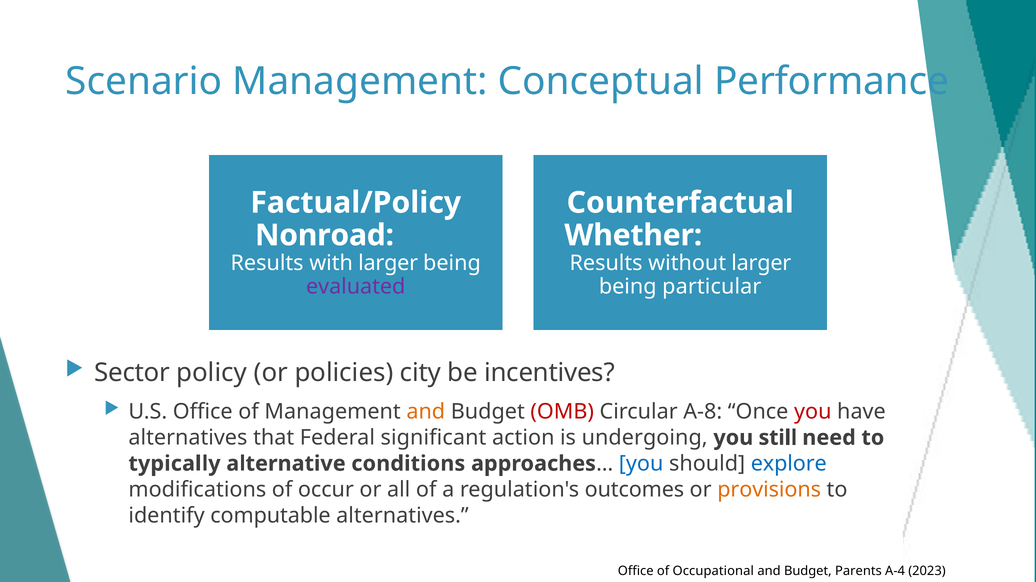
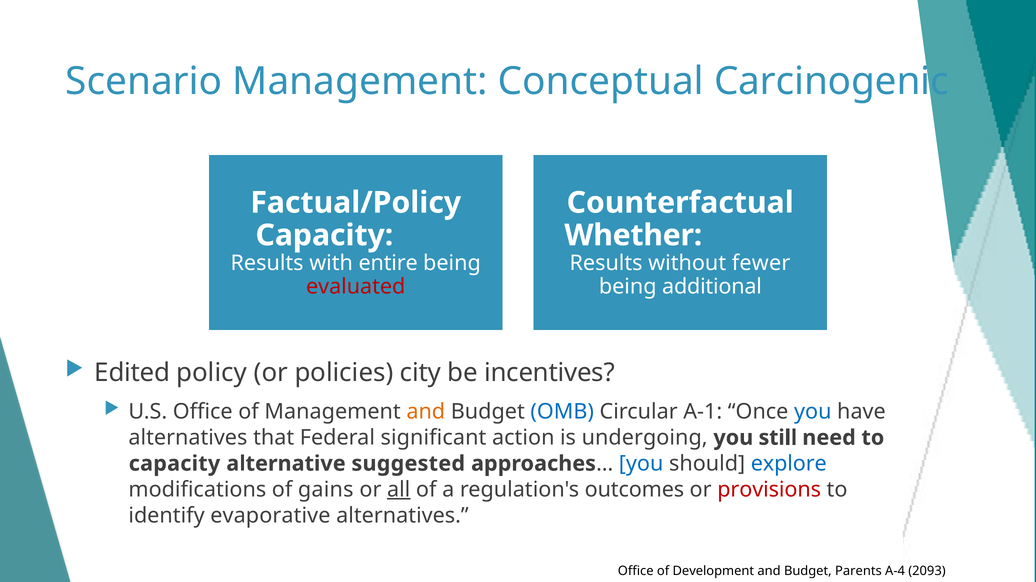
Performance: Performance -> Carcinogenic
Nonroad at (324, 236): Nonroad -> Capacity
larger at (388, 264): larger -> entire
larger at (761, 264): larger -> fewer
evaluated colour: purple -> red
particular: particular -> additional
Sector: Sector -> Edited
OMB colour: red -> blue
A-8: A-8 -> A-1
you at (813, 412) colour: red -> blue
typically at (175, 464): typically -> capacity
conditions: conditions -> suggested
occur: occur -> gains
all underline: none -> present
provisions colour: orange -> red
computable: computable -> evaporative
Occupational: Occupational -> Development
2023: 2023 -> 2093
